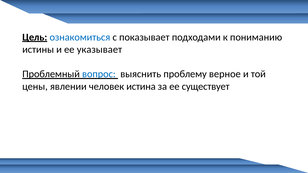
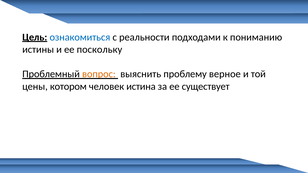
показывает: показывает -> реальности
указывает: указывает -> поскольку
вопрос colour: blue -> orange
явлении: явлении -> котором
